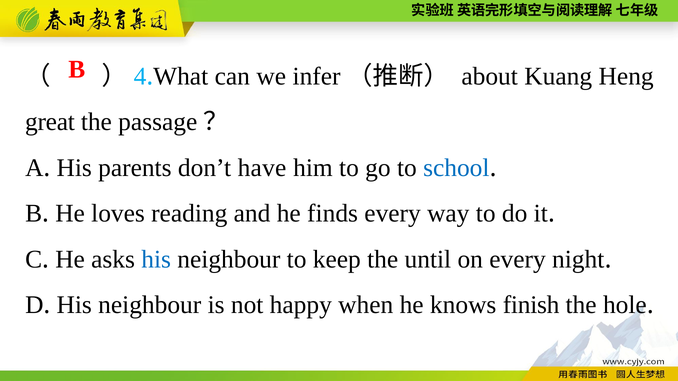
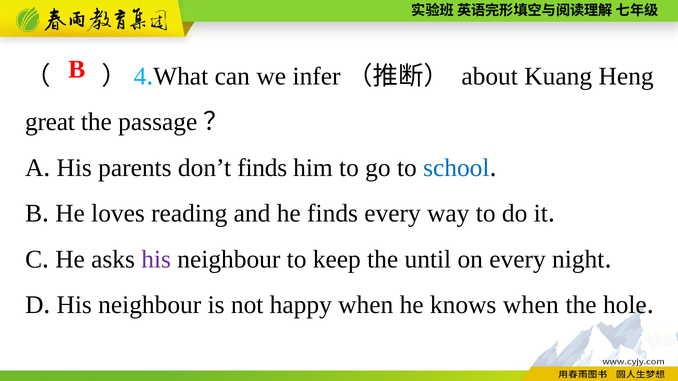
don’t have: have -> finds
his at (156, 259) colour: blue -> purple
knows finish: finish -> when
